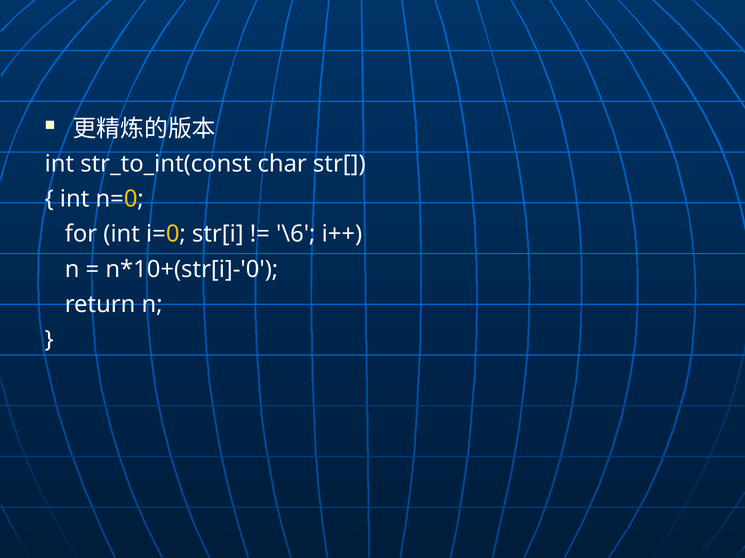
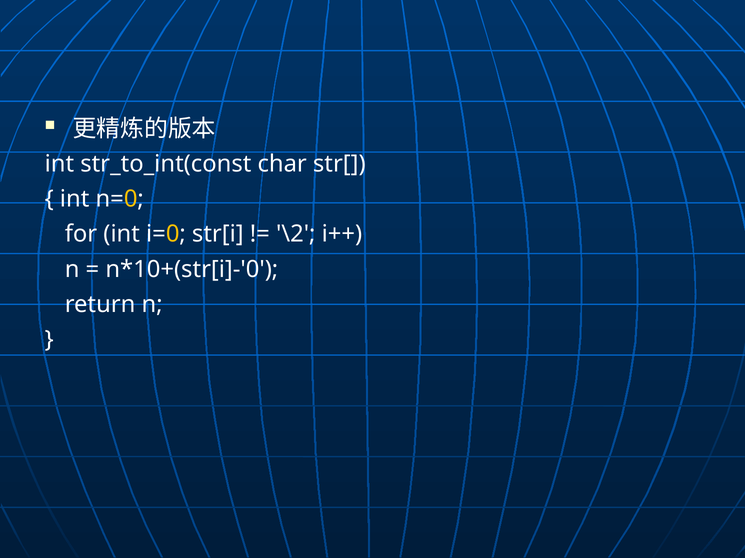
\6: \6 -> \2
